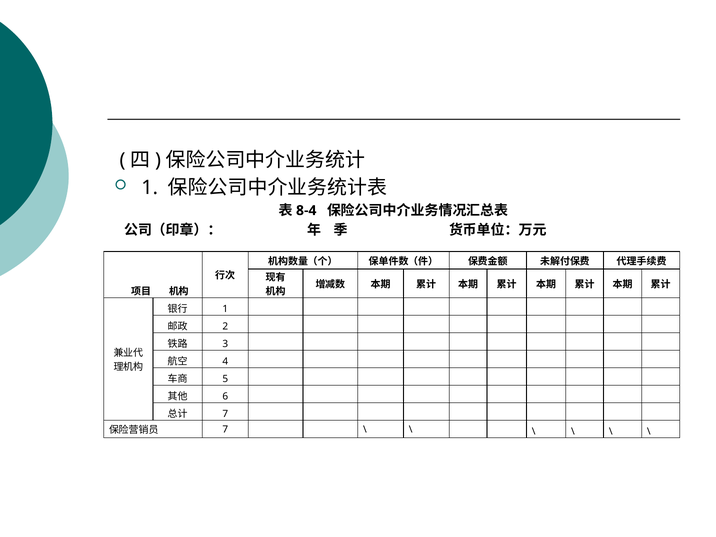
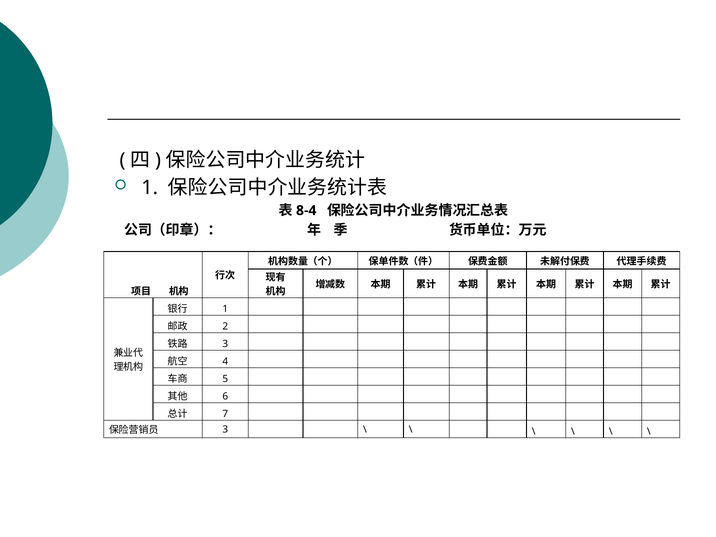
7 at (225, 430): 7 -> 3
